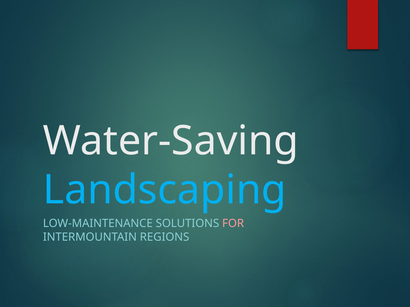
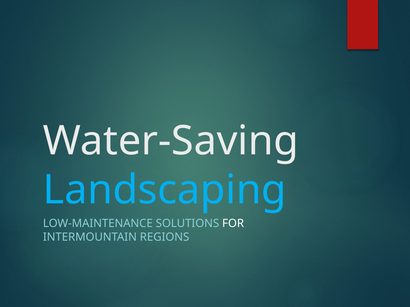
FOR colour: pink -> white
